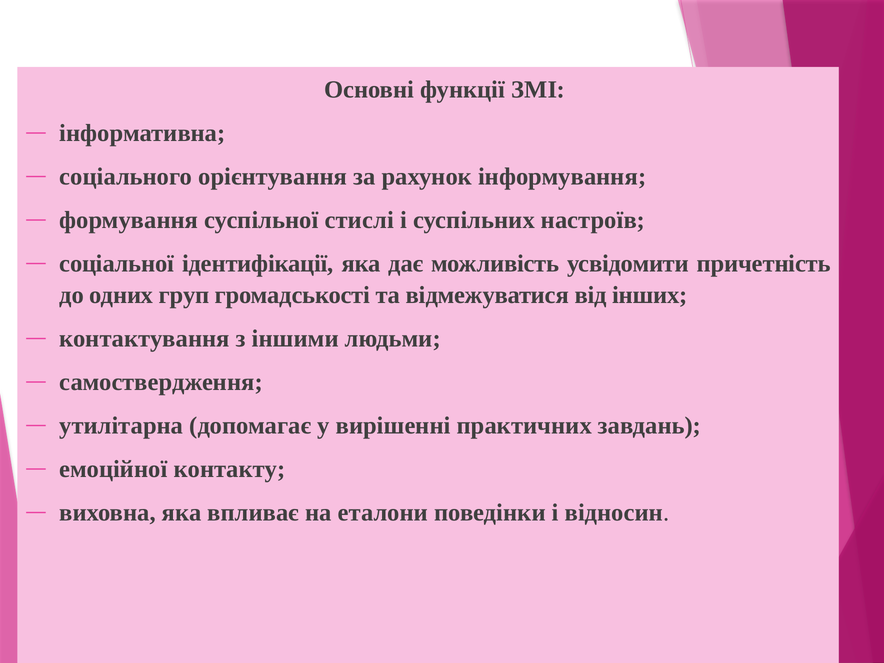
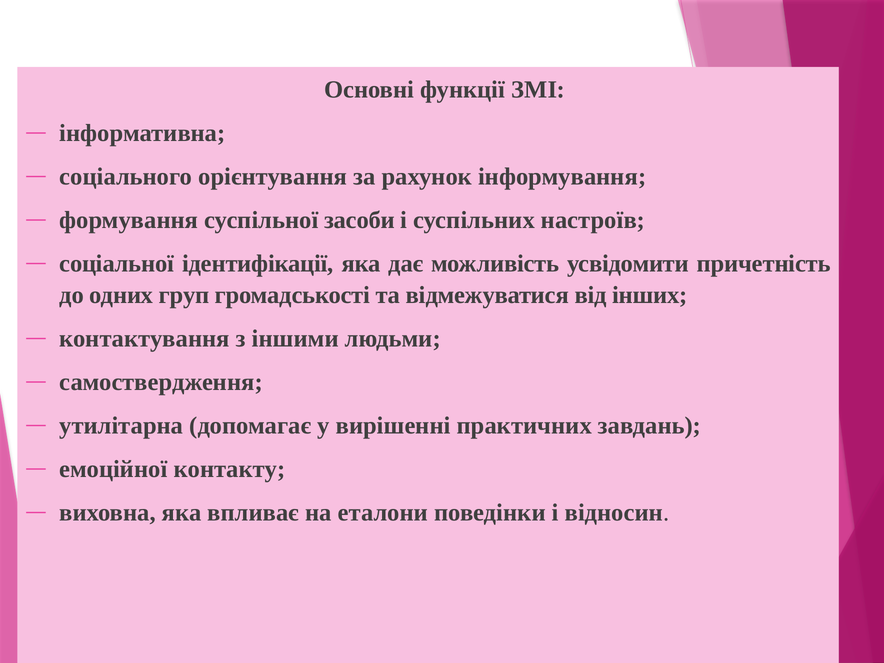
стислі: стислі -> засоби
